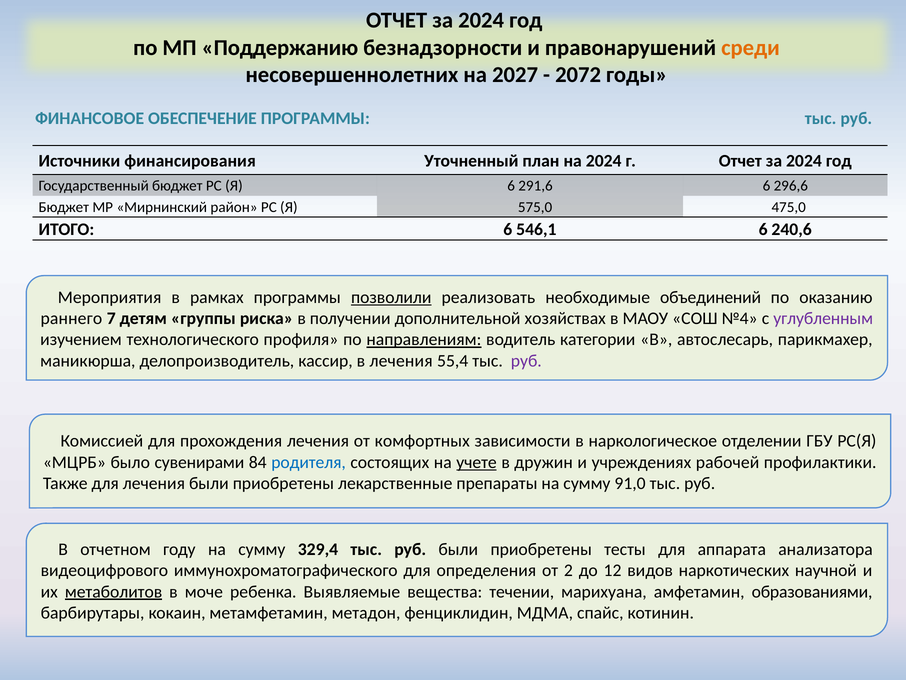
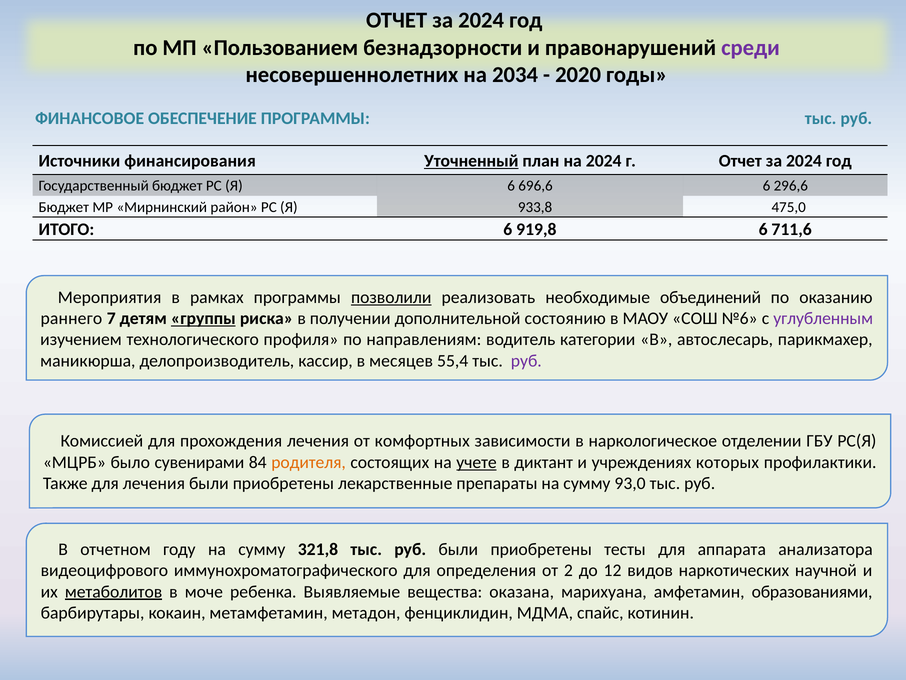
Поддержанию: Поддержанию -> Пользованием
среди colour: orange -> purple
2027: 2027 -> 2034
2072: 2072 -> 2020
Уточненный underline: none -> present
291,6: 291,6 -> 696,6
575,0: 575,0 -> 933,8
546,1: 546,1 -> 919,8
240,6: 240,6 -> 711,6
группы underline: none -> present
хозяйствах: хозяйствах -> состоянию
№4: №4 -> №6
направлениям underline: present -> none
в лечения: лечения -> месяцев
родителя colour: blue -> orange
дружин: дружин -> диктант
рабочей: рабочей -> которых
91,0: 91,0 -> 93,0
329,4: 329,4 -> 321,8
течении: течении -> оказана
